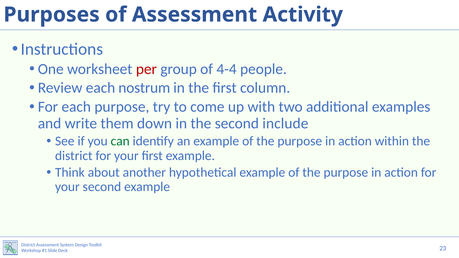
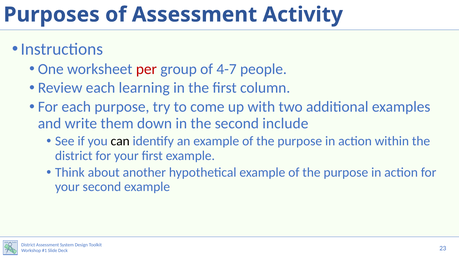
4-4: 4-4 -> 4-7
nostrum: nostrum -> learning
can colour: green -> black
